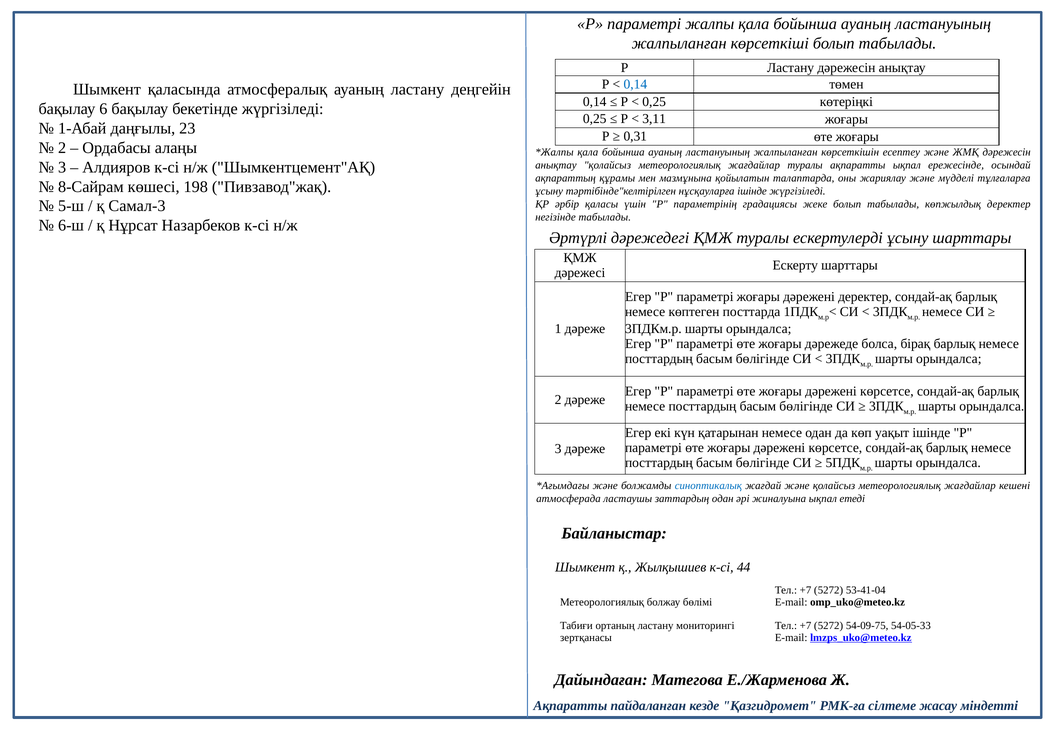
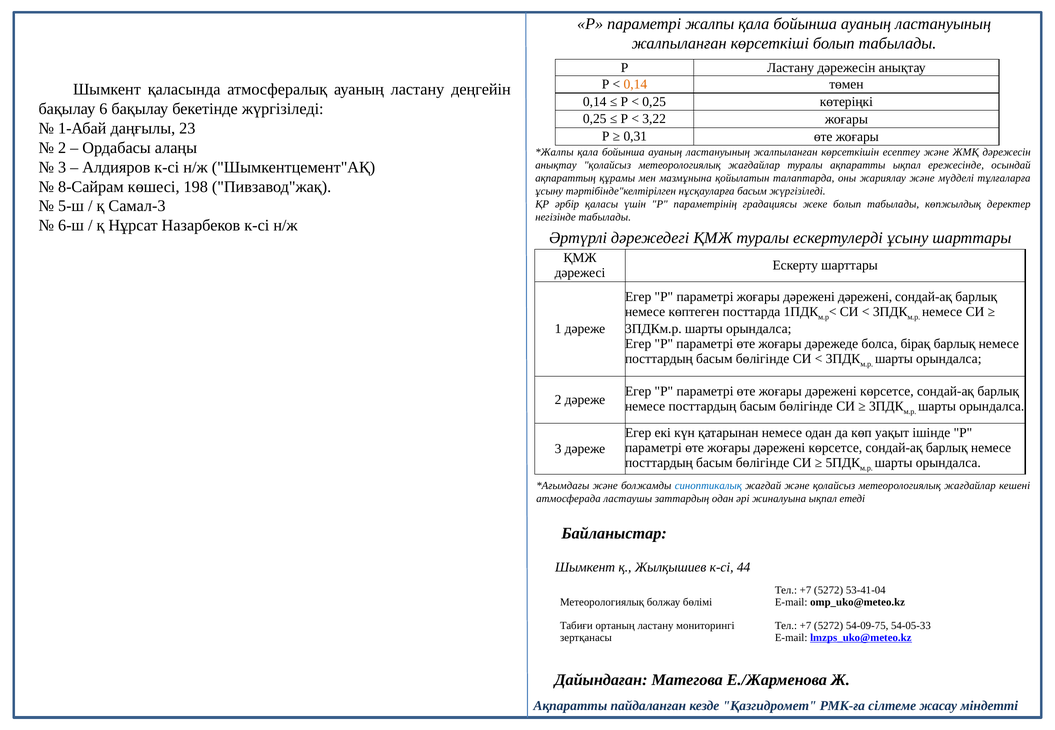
0,14 at (635, 84) colour: blue -> orange
3,11: 3,11 -> 3,22
нұсқауларға ішінде: ішінде -> басым
дәрежені деректер: деректер -> дәрежені
